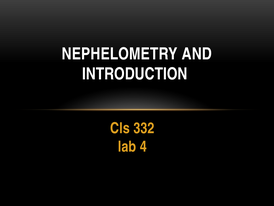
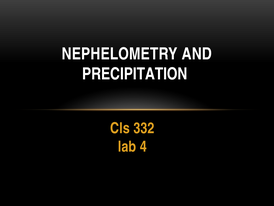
INTRODUCTION: INTRODUCTION -> PRECIPITATION
